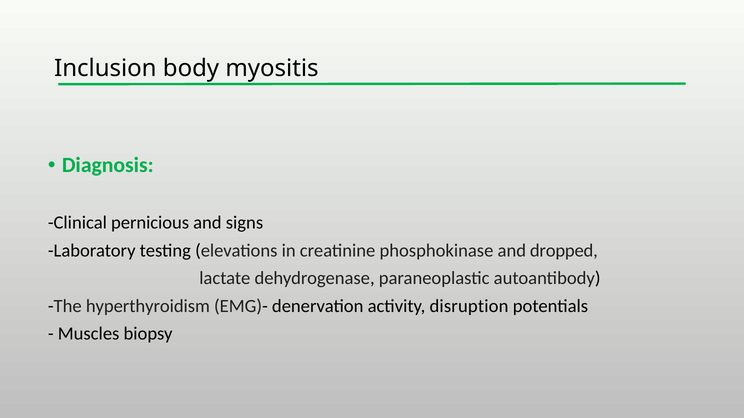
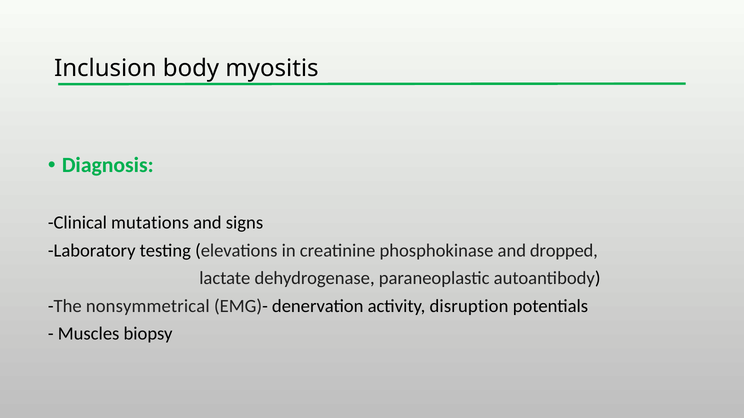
pernicious: pernicious -> mutations
hyperthyroidism: hyperthyroidism -> nonsymmetrical
